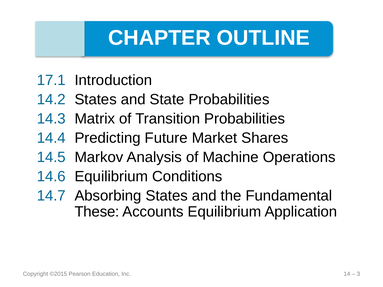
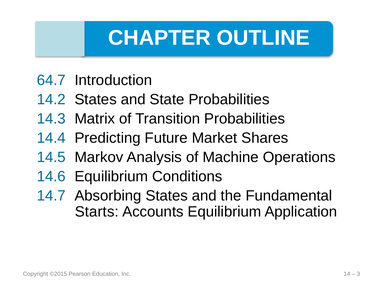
17.1: 17.1 -> 64.7
These: These -> Starts
